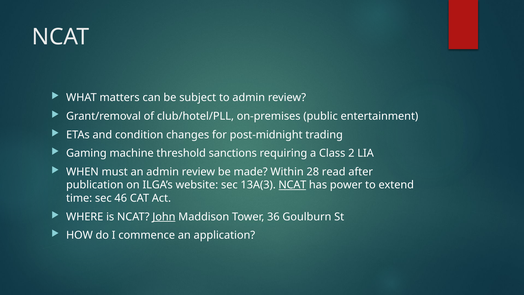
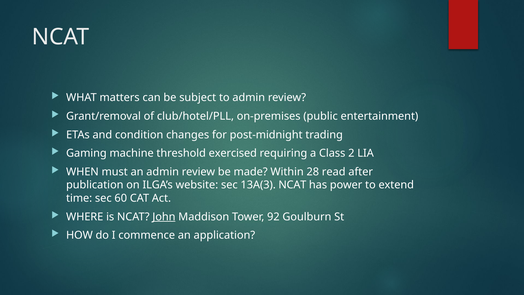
sanctions: sanctions -> exercised
NCAT at (292, 185) underline: present -> none
46: 46 -> 60
36: 36 -> 92
